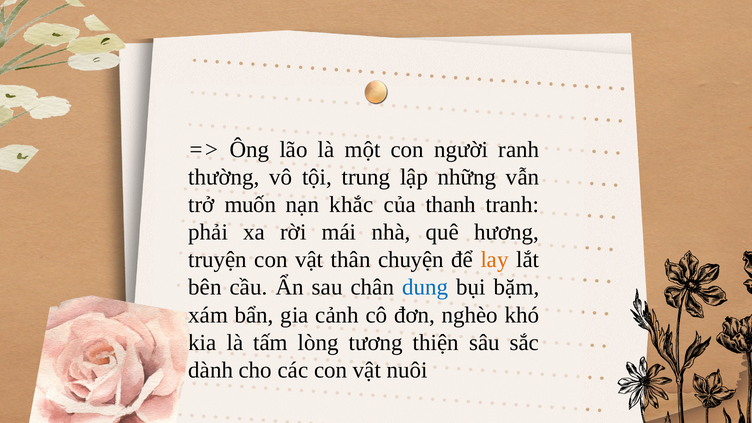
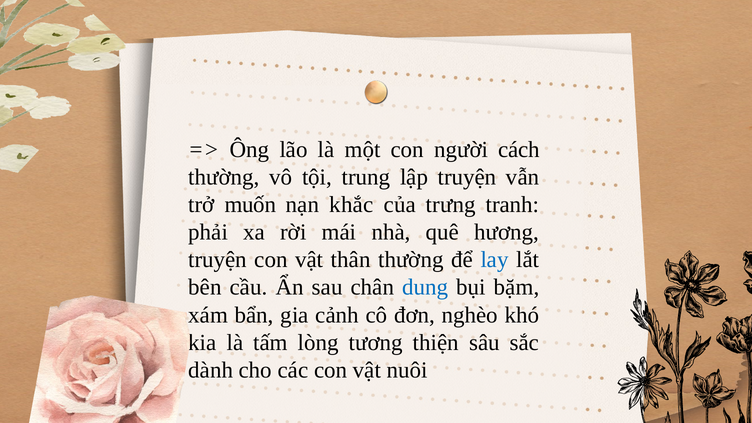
ranh: ranh -> cách
lập những: những -> truyện
thanh: thanh -> trưng
thân chuyện: chuyện -> thường
lay colour: orange -> blue
